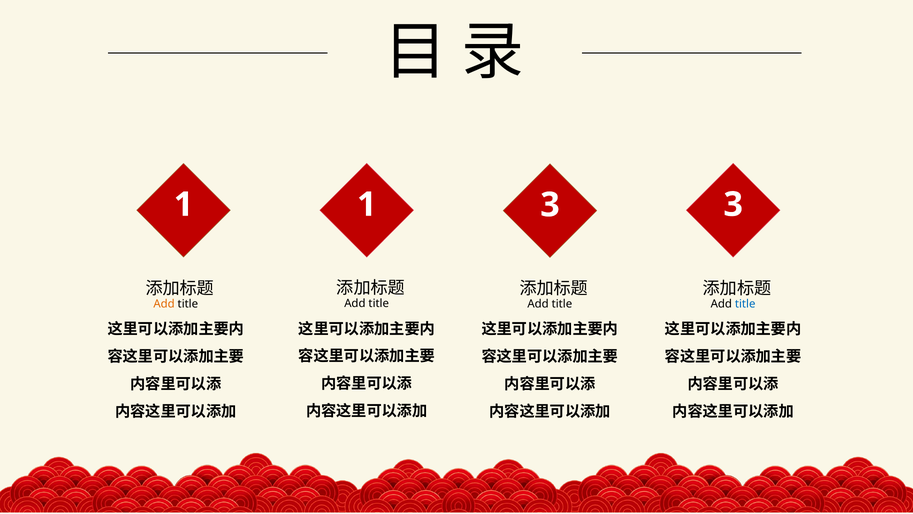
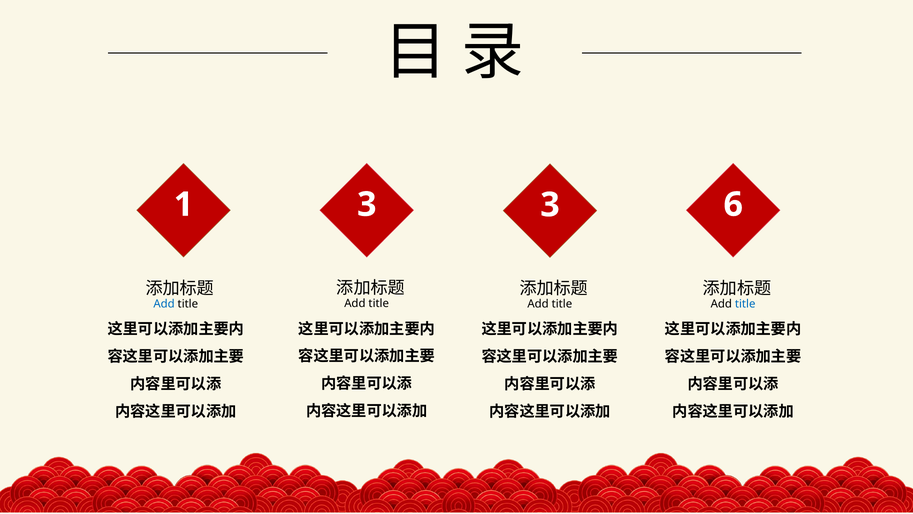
1 1: 1 -> 3
3 3: 3 -> 6
Add at (164, 304) colour: orange -> blue
